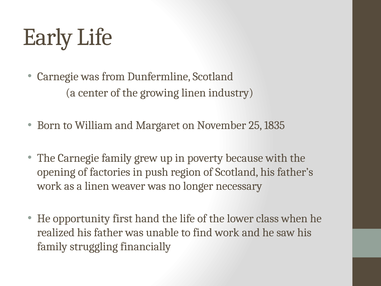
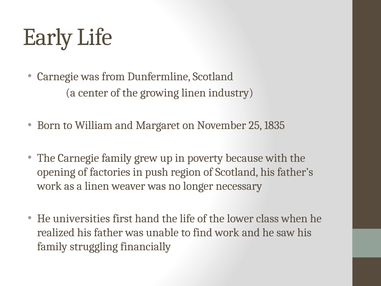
opportunity: opportunity -> universities
